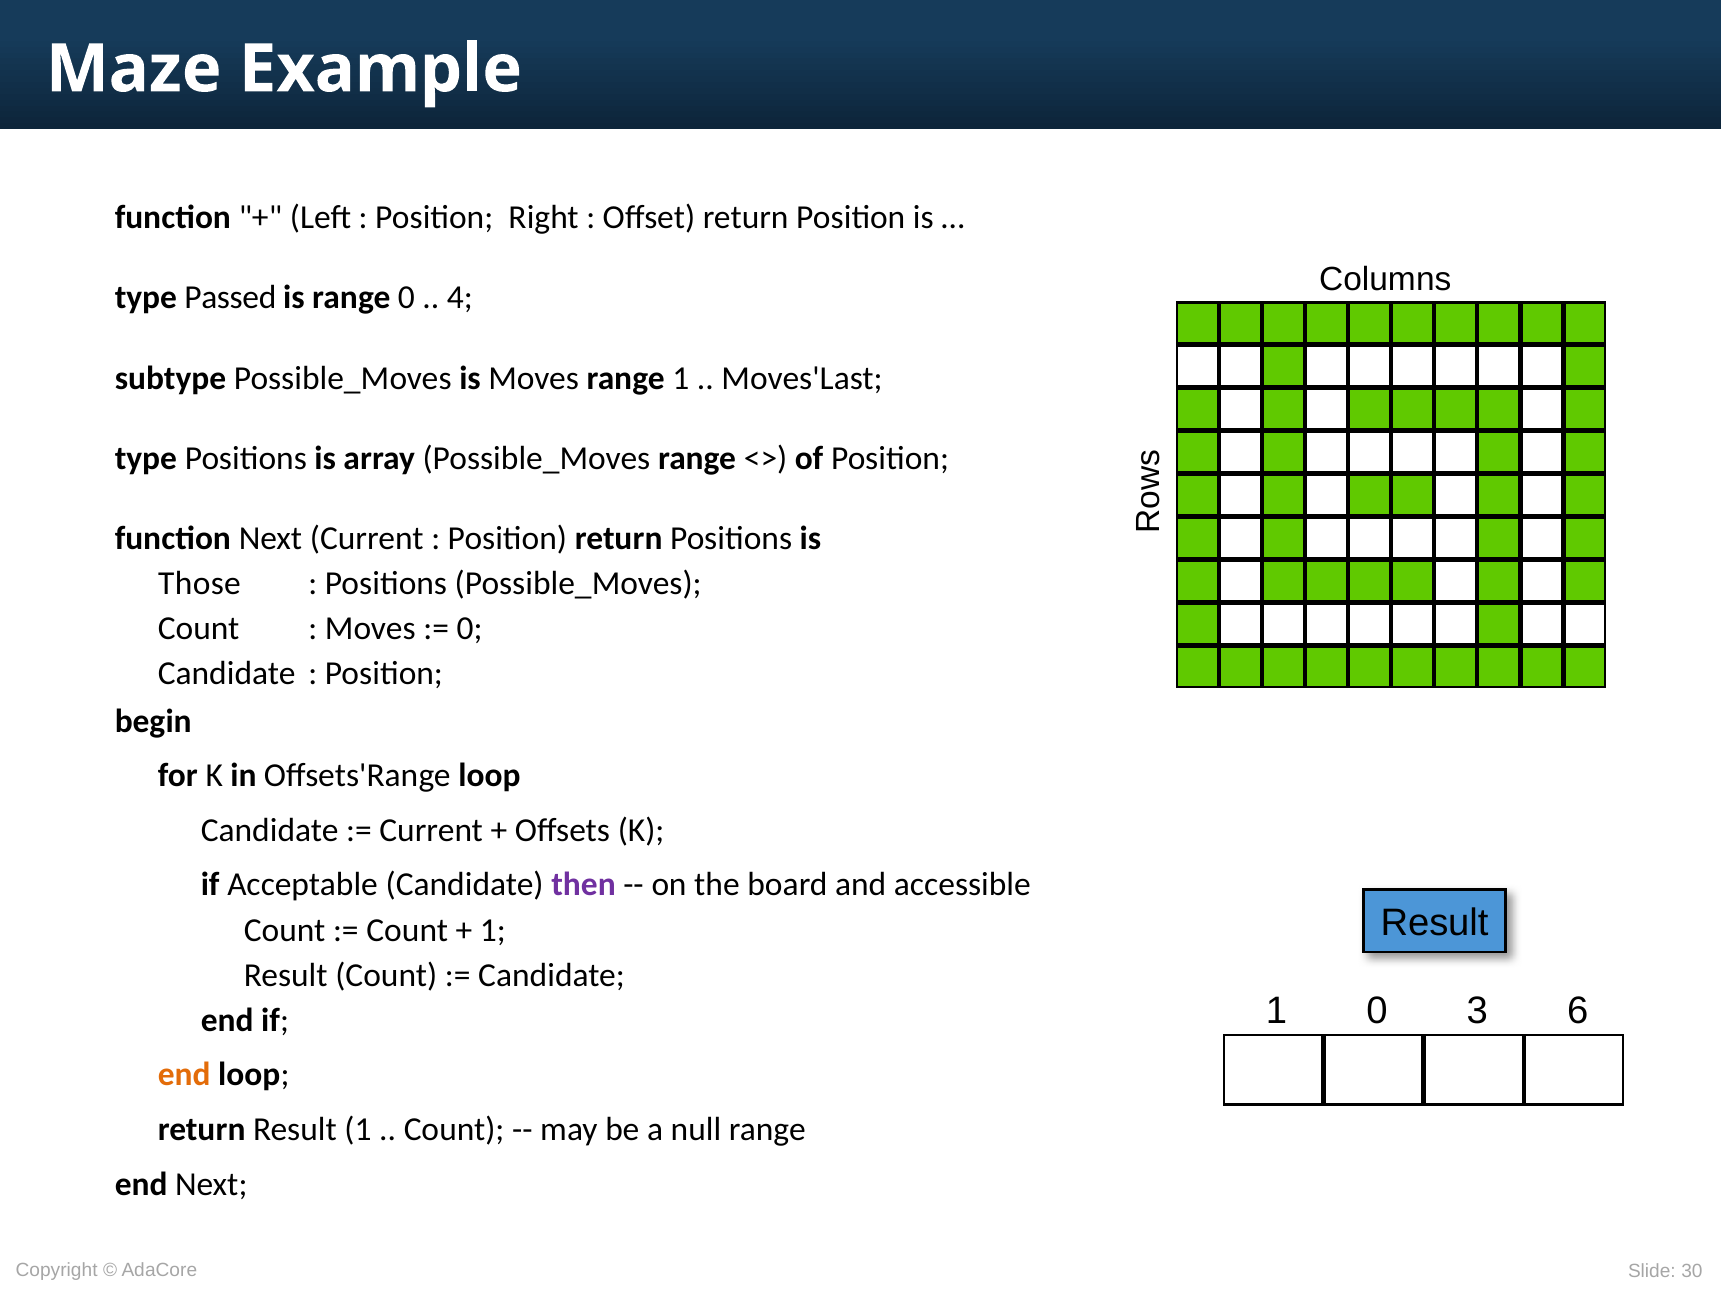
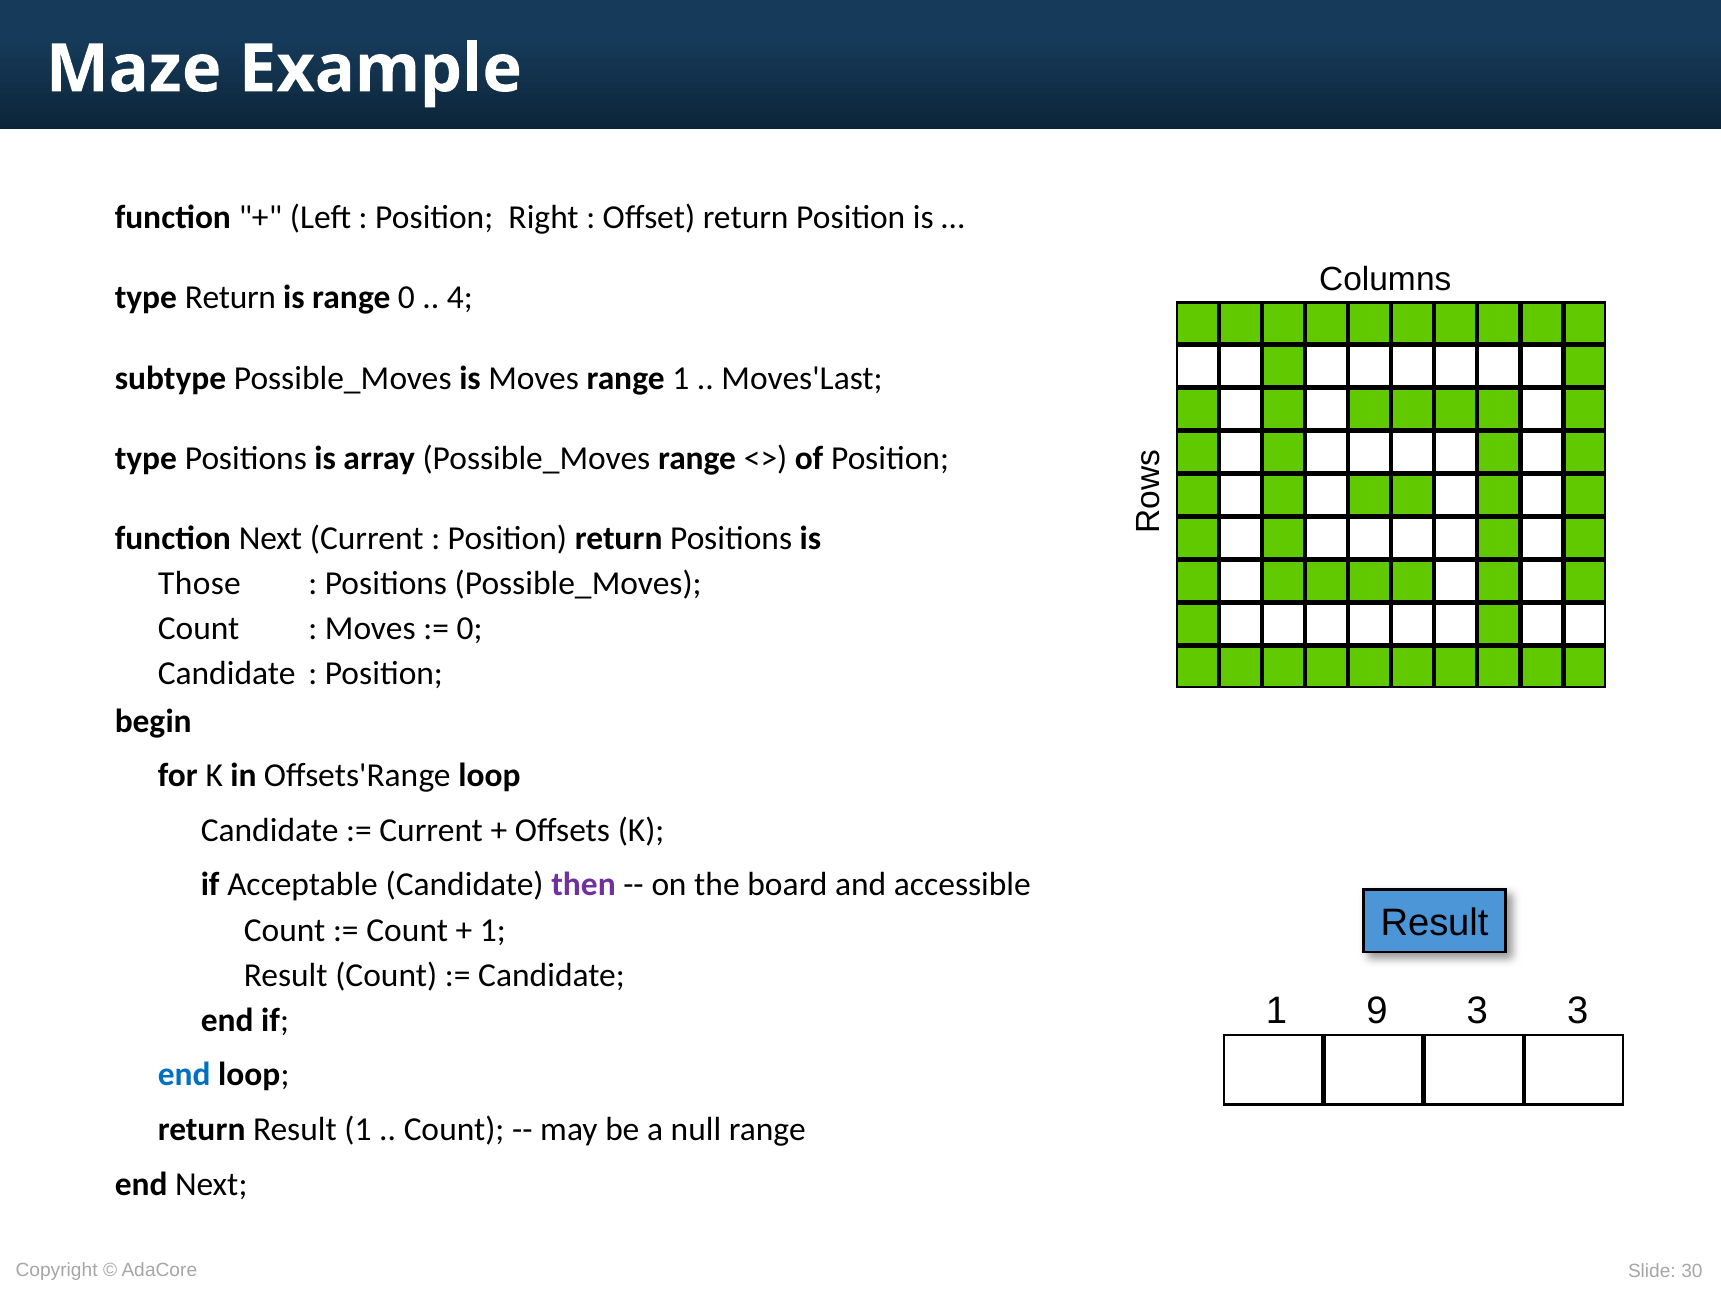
type Passed: Passed -> Return
1 0: 0 -> 9
3 6: 6 -> 3
end at (184, 1075) colour: orange -> blue
